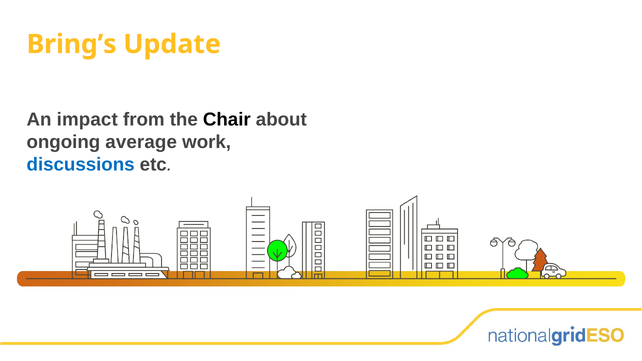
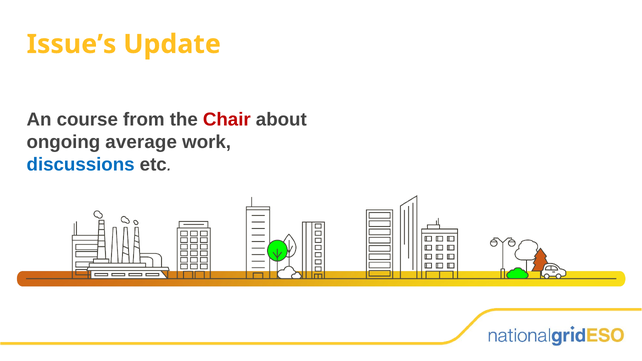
Bring’s: Bring’s -> Issue’s
impact: impact -> course
Chair colour: black -> red
